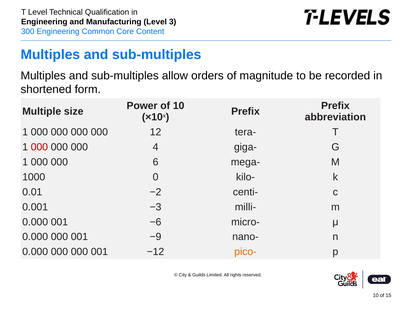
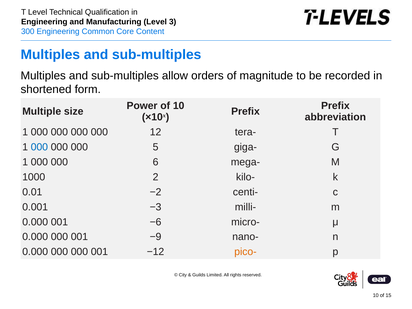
000 at (39, 147) colour: red -> blue
4: 4 -> 5
0: 0 -> 2
